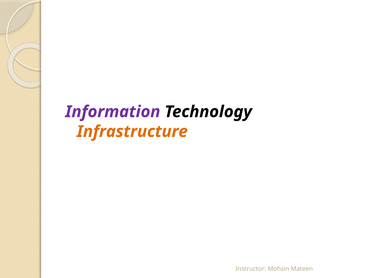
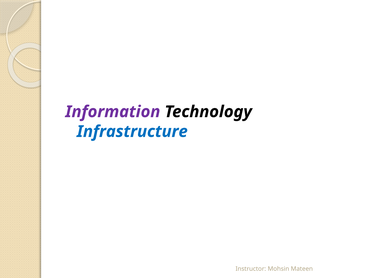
Infrastructure colour: orange -> blue
